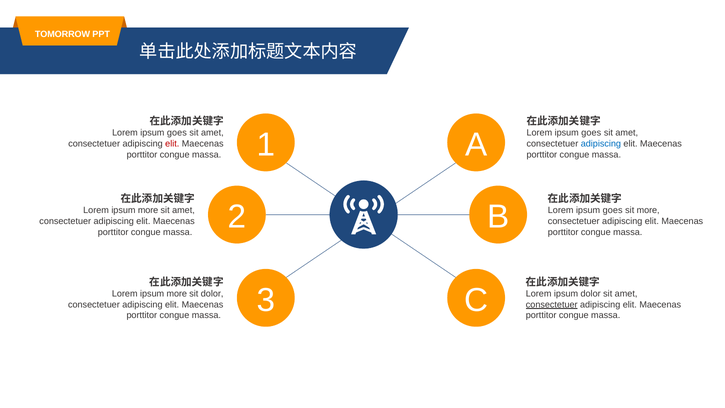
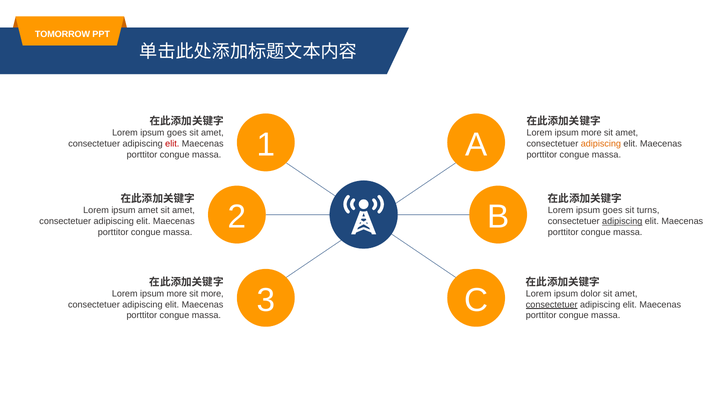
goes at (591, 133): goes -> more
adipiscing at (601, 144) colour: blue -> orange
more at (148, 210): more -> amet
sit more: more -> turns
adipiscing at (622, 221) underline: none -> present
sit dolor: dolor -> more
